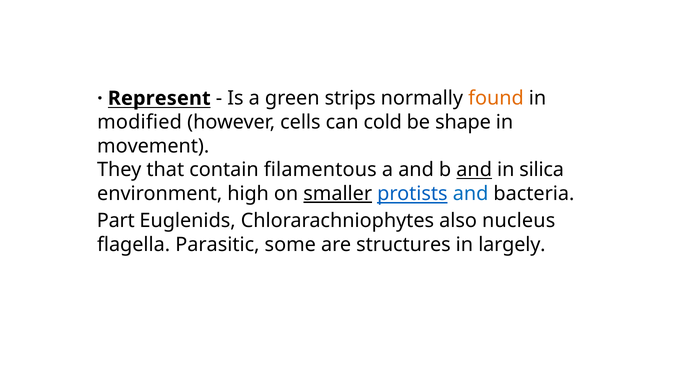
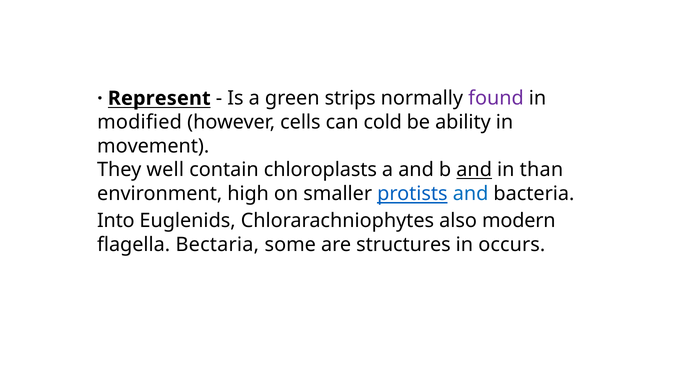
found colour: orange -> purple
shape: shape -> ability
that: that -> well
filamentous: filamentous -> chloroplasts
silica: silica -> than
smaller underline: present -> none
Part: Part -> Into
nucleus: nucleus -> modern
Parasitic: Parasitic -> Bectaria
largely: largely -> occurs
